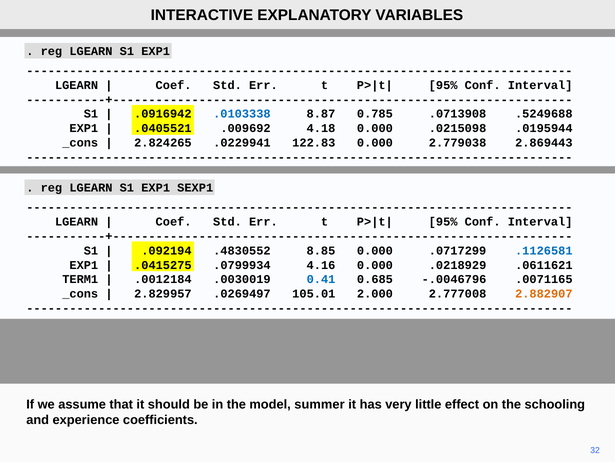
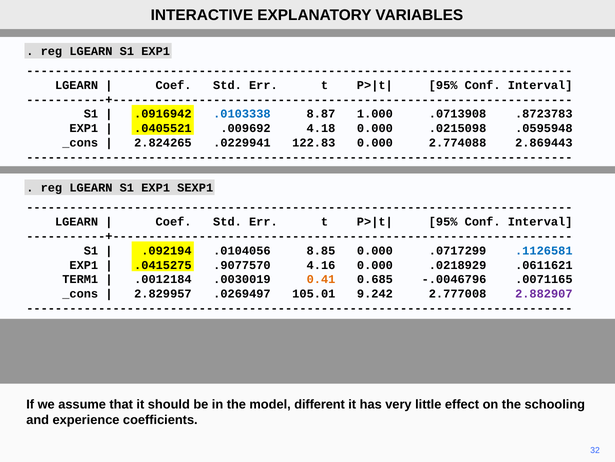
0.785: 0.785 -> 1.000
.5249688: .5249688 -> .8723783
.0195944: .0195944 -> .0595948
2.779038: 2.779038 -> 2.774088
.4830552: .4830552 -> .0104056
.0799934: .0799934 -> .9077570
0.41 colour: blue -> orange
2.000: 2.000 -> 9.242
2.882907 colour: orange -> purple
summer: summer -> different
